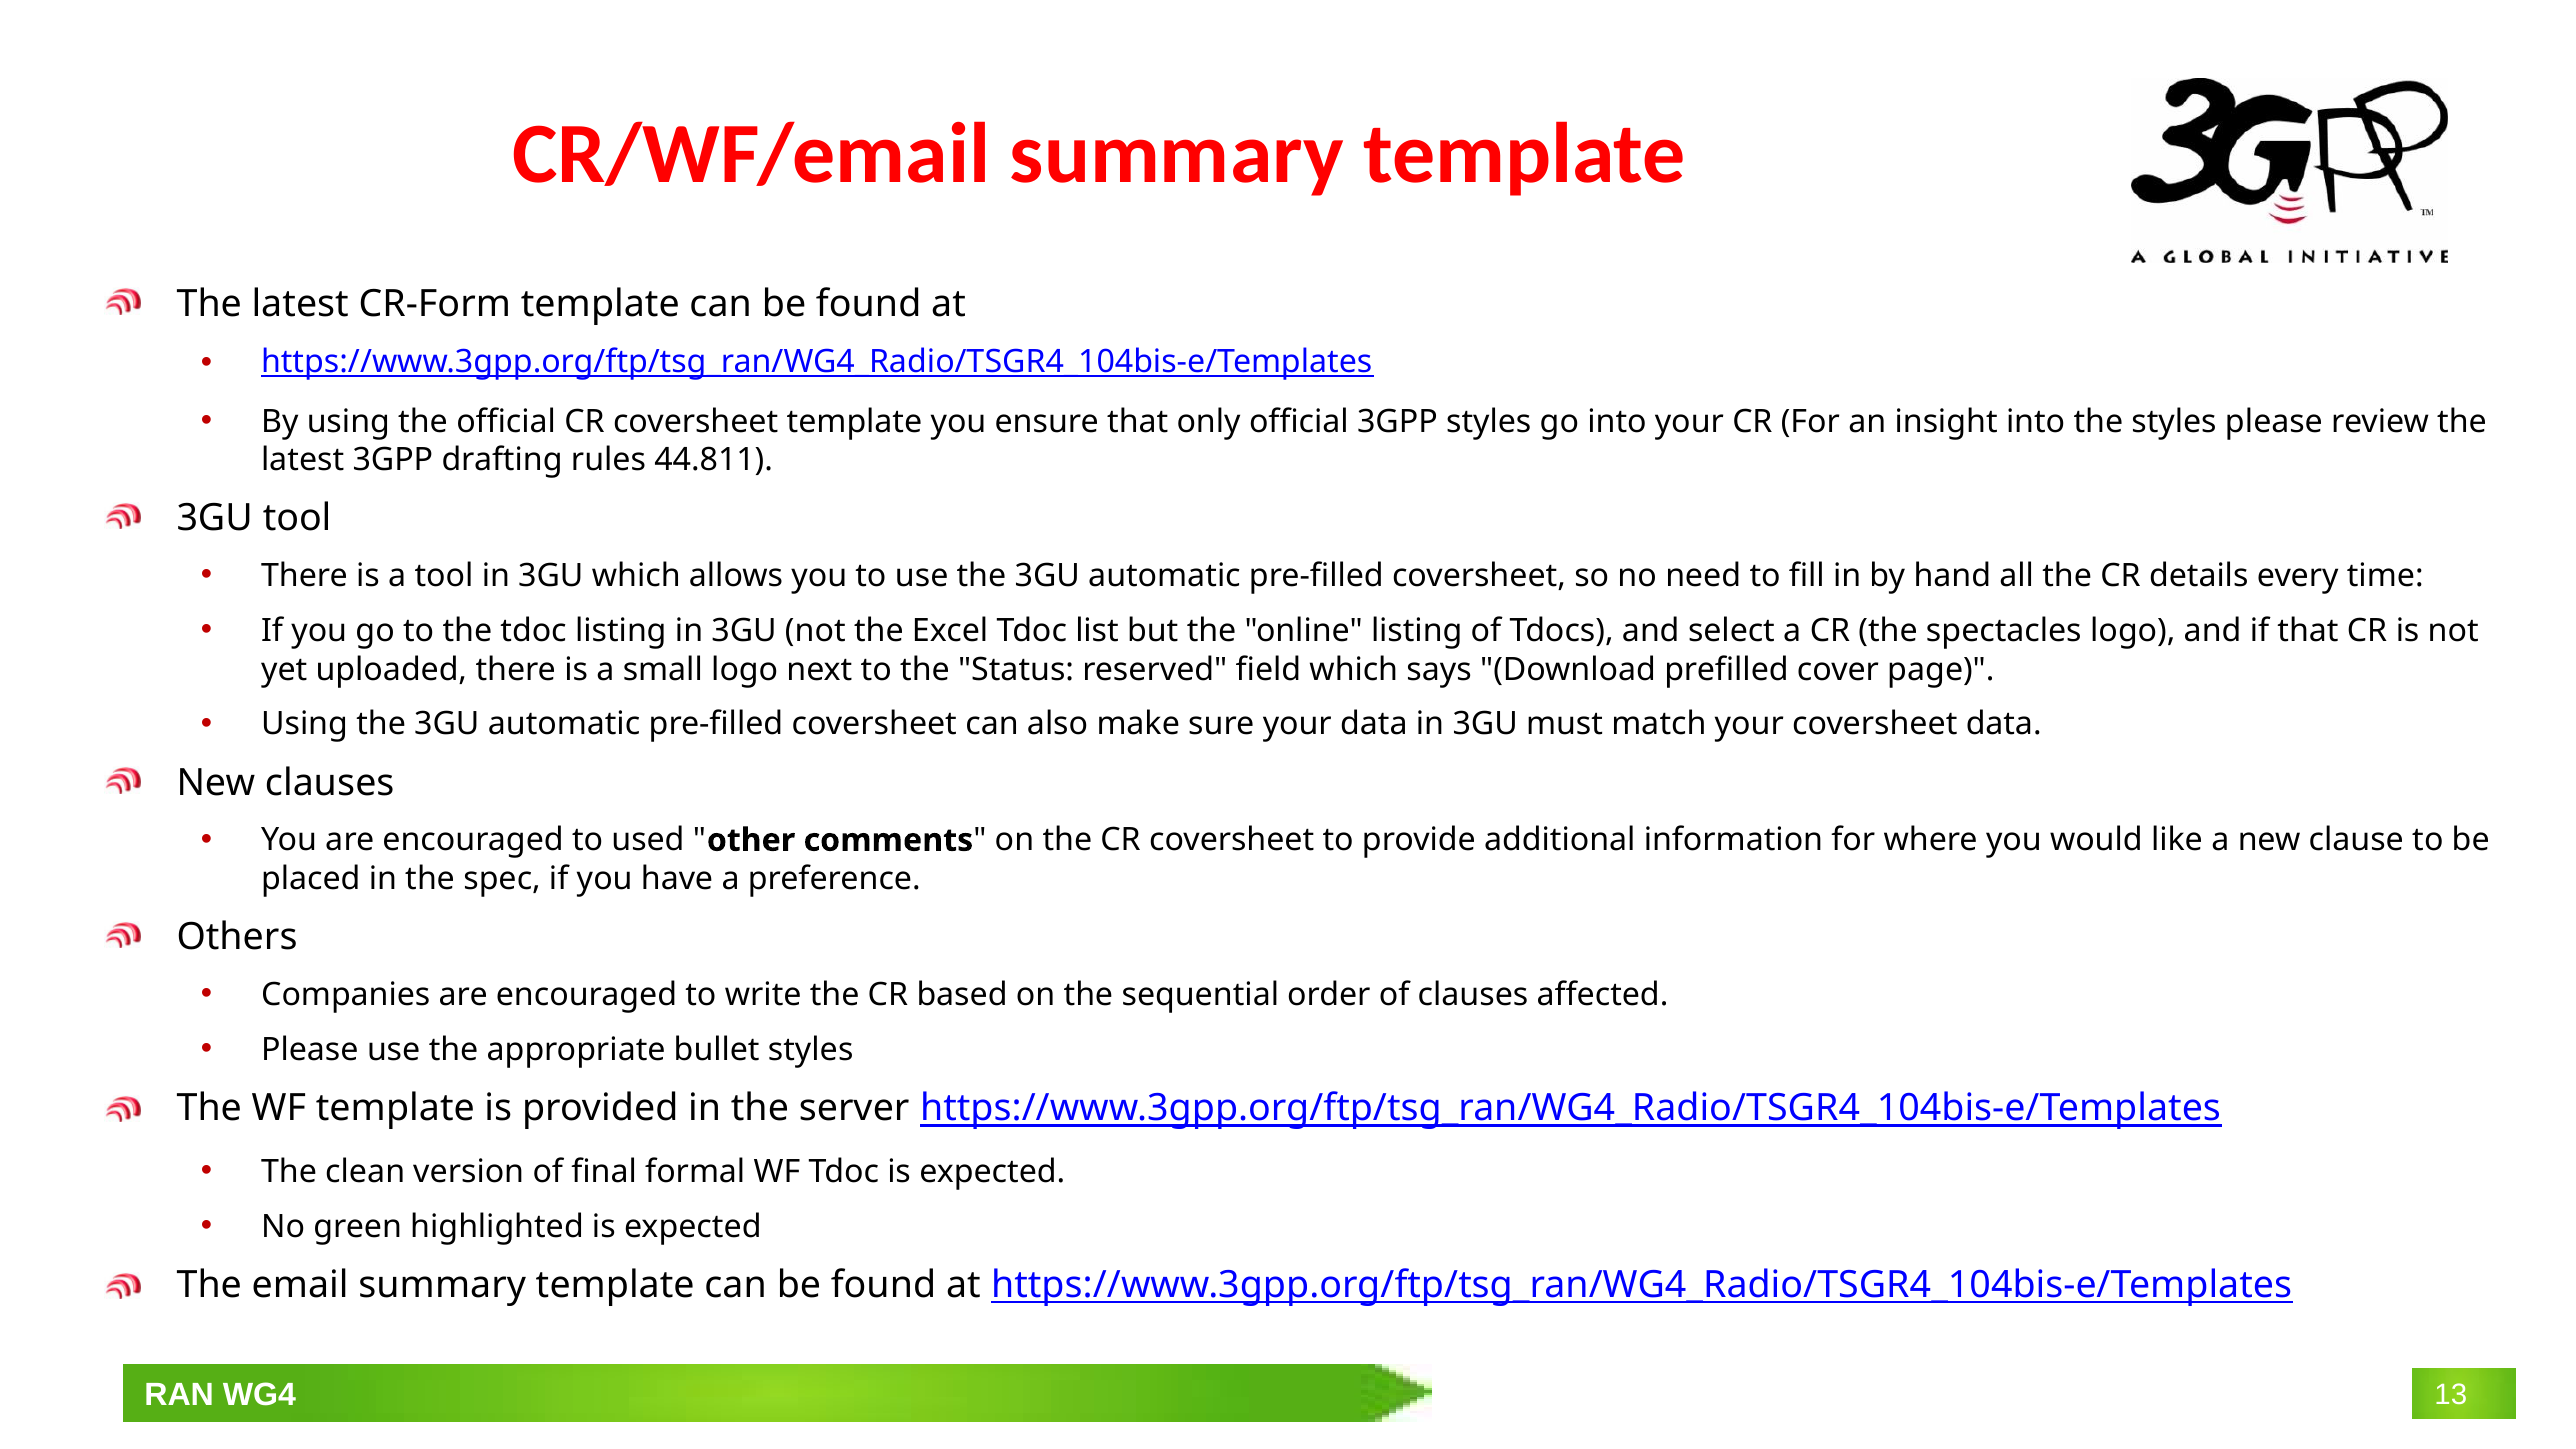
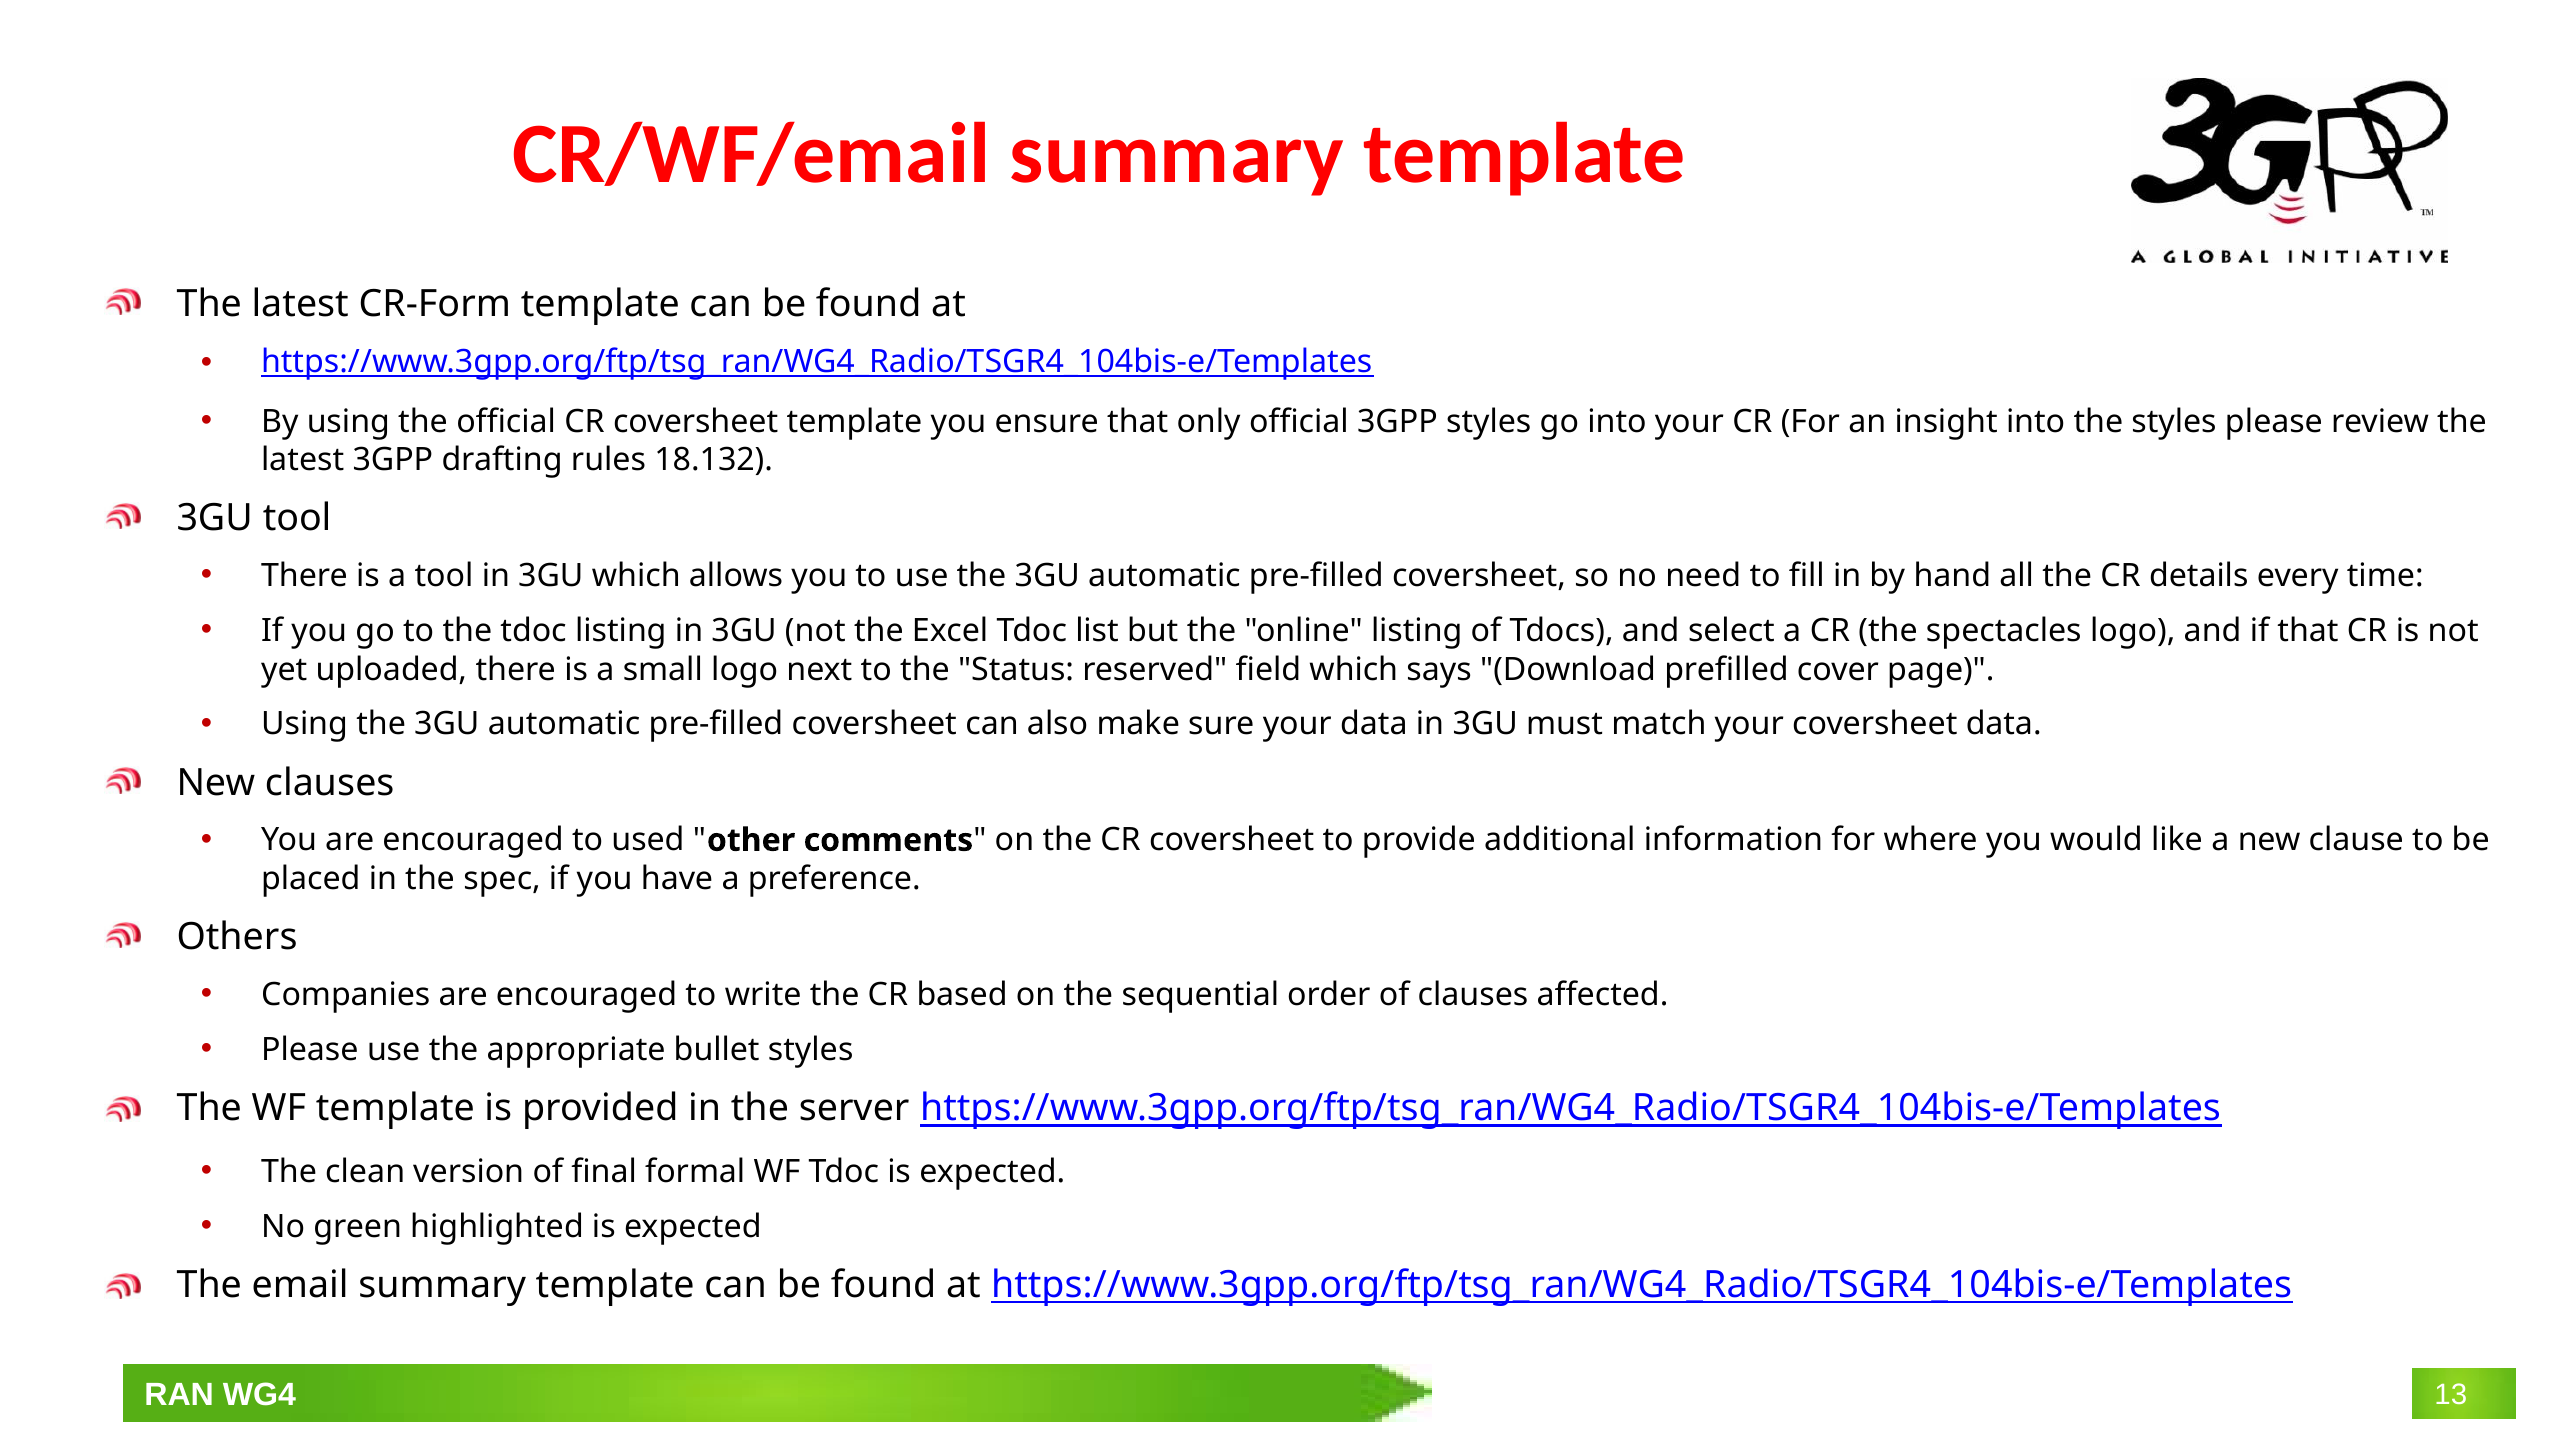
44.811: 44.811 -> 18.132
